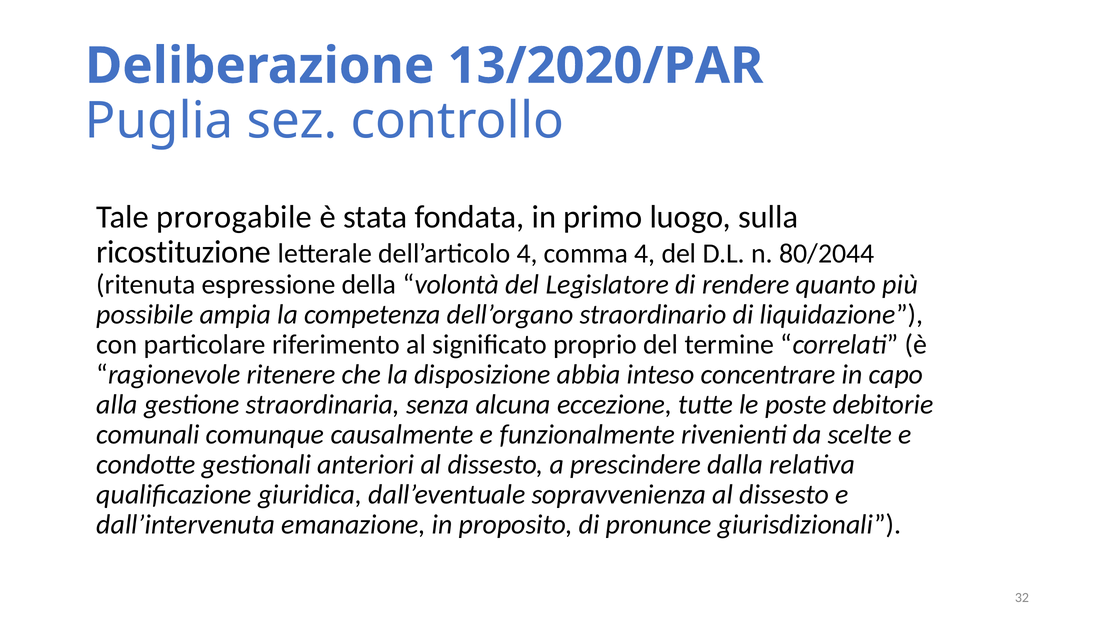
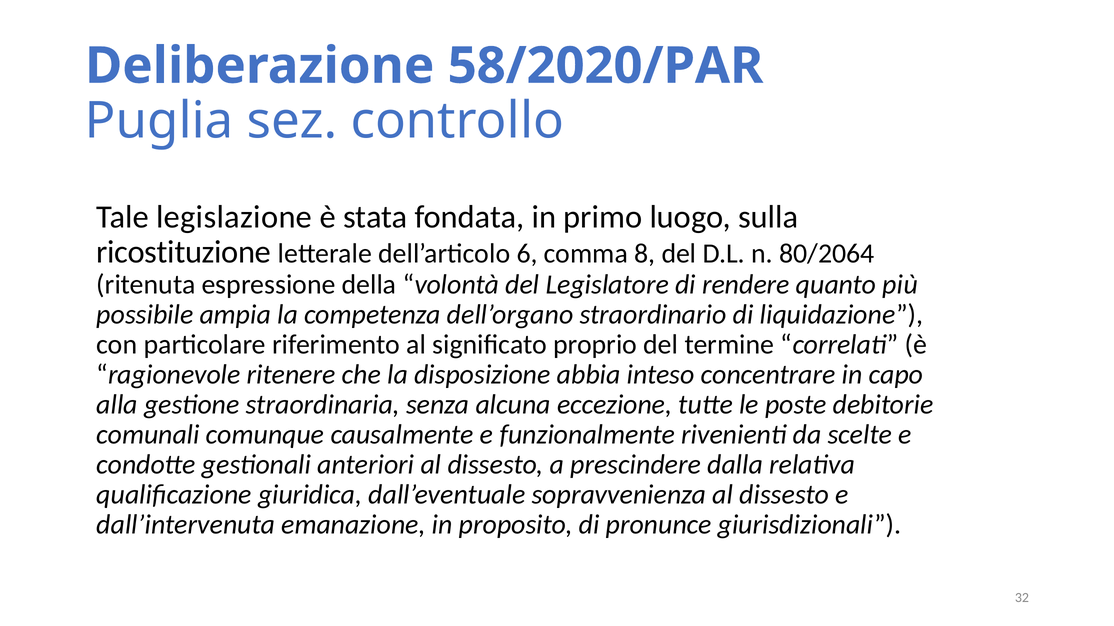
13/2020/PAR: 13/2020/PAR -> 58/2020/PAR
prorogabile: prorogabile -> legislazione
dell’articolo 4: 4 -> 6
comma 4: 4 -> 8
80/2044: 80/2044 -> 80/2064
